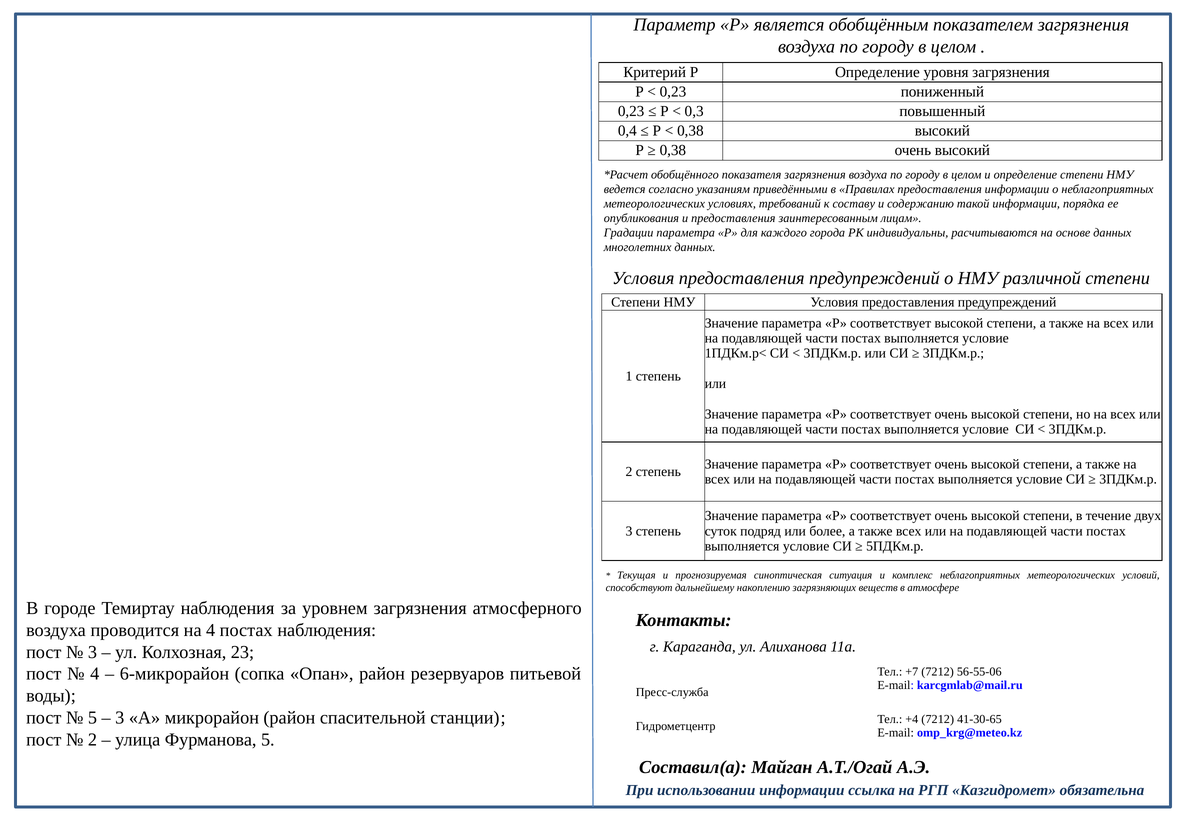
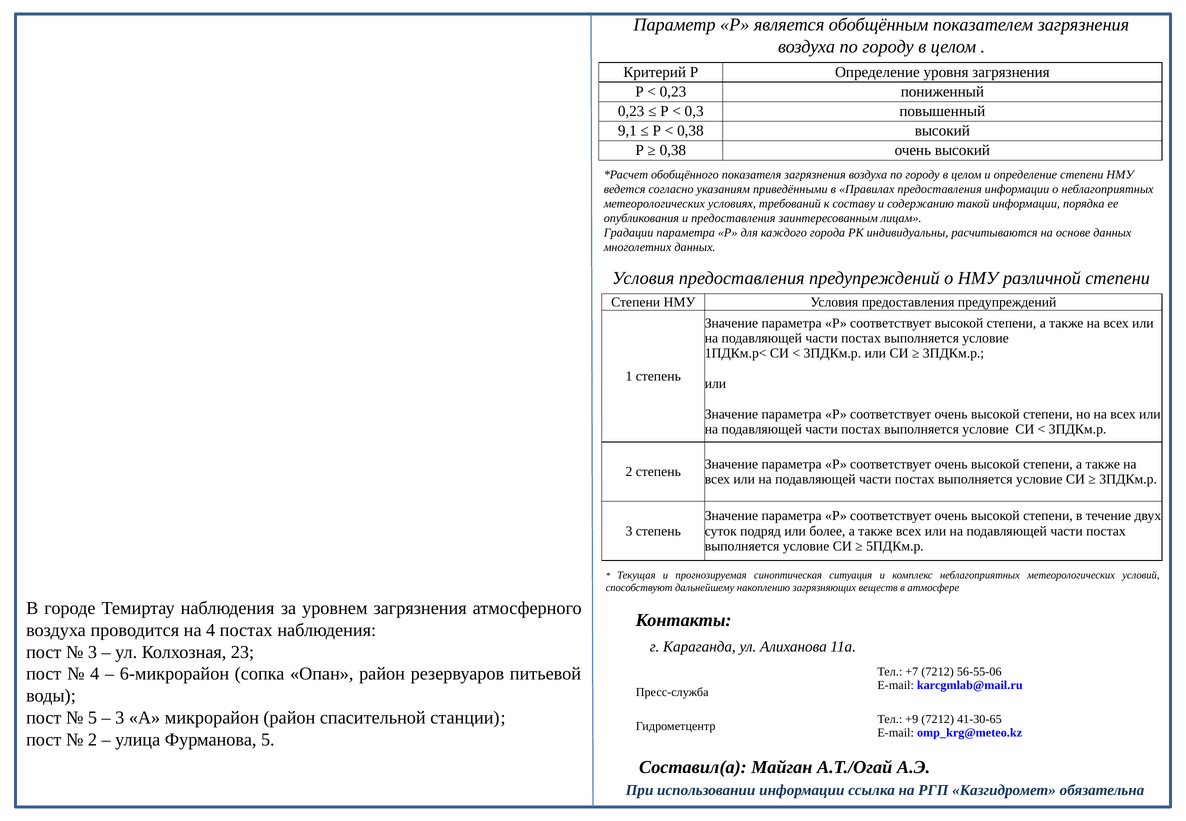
0,4: 0,4 -> 9,1
+4: +4 -> +9
